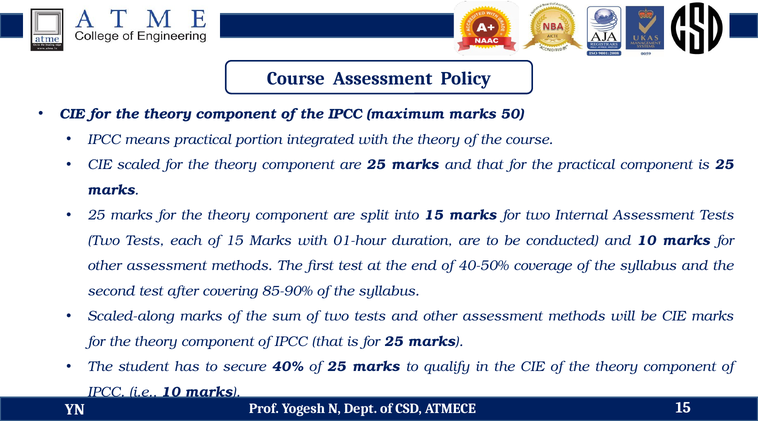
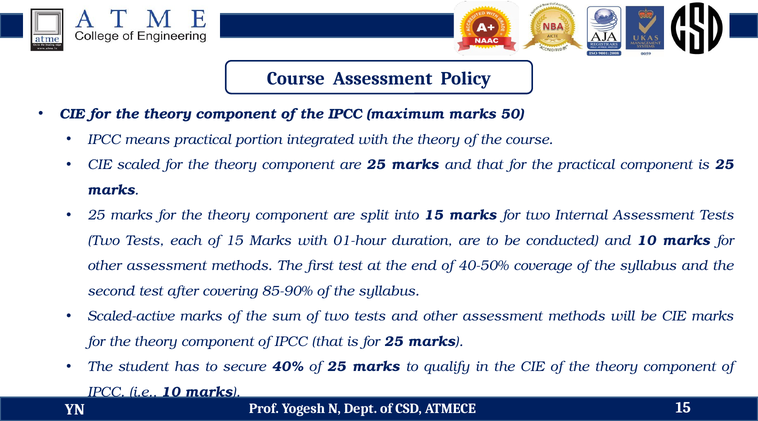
Scaled-along: Scaled-along -> Scaled-active
